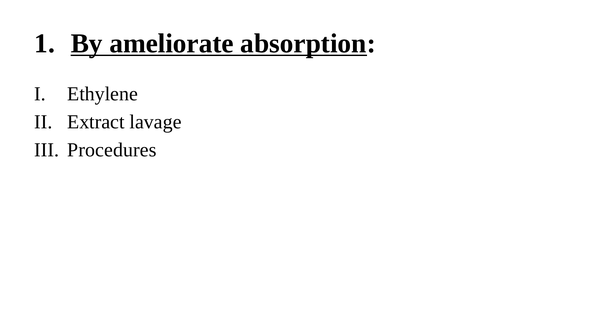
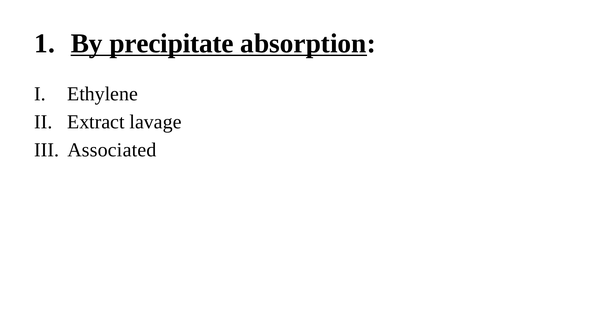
ameliorate: ameliorate -> precipitate
Procedures: Procedures -> Associated
